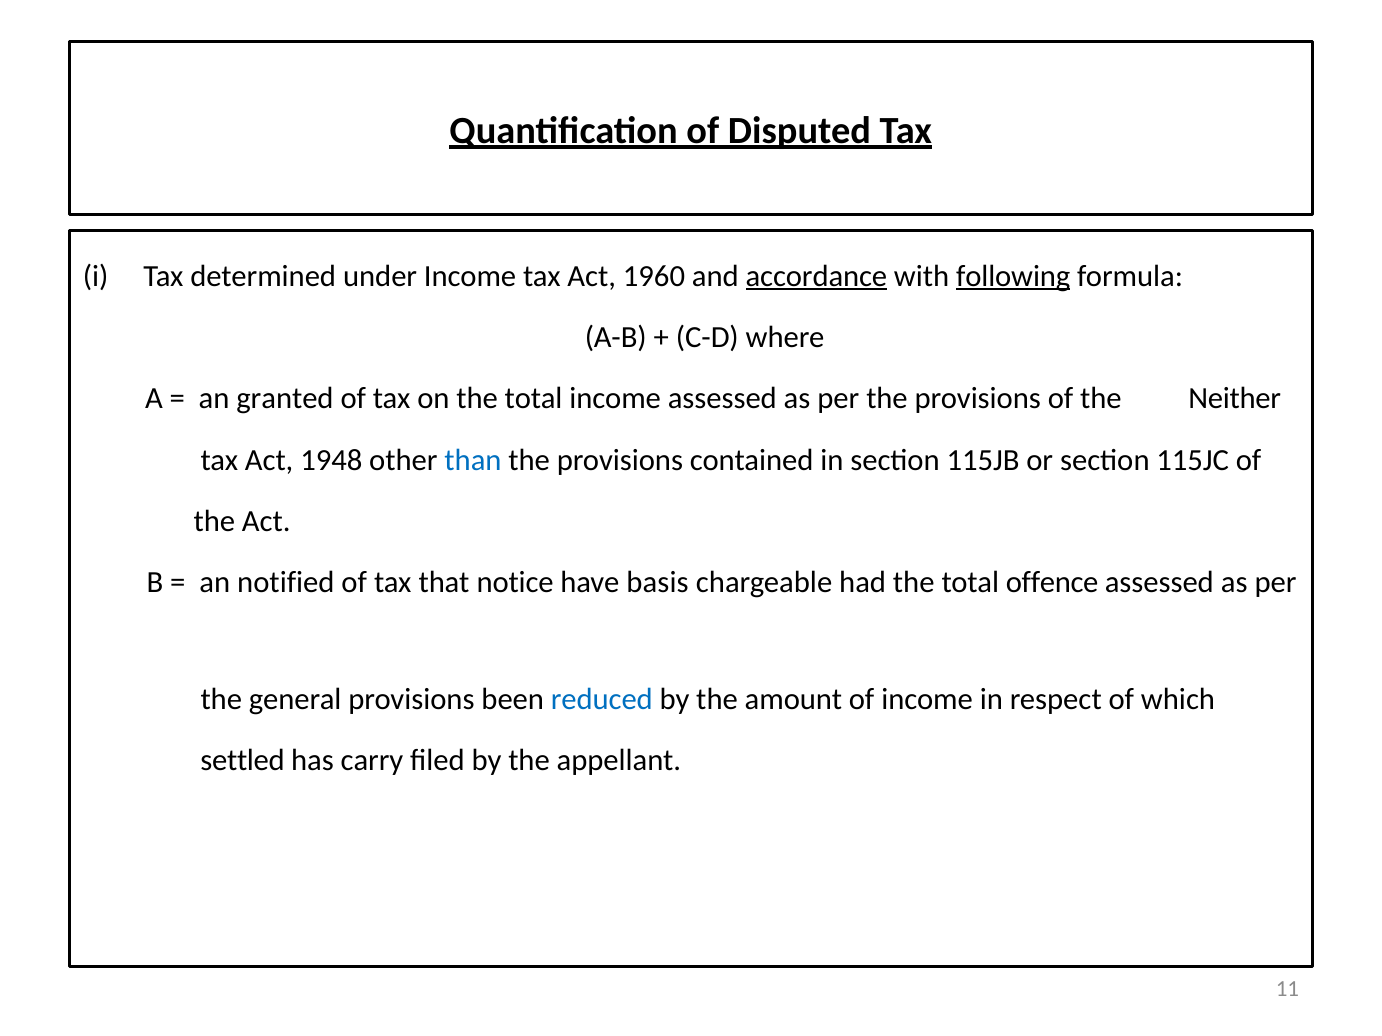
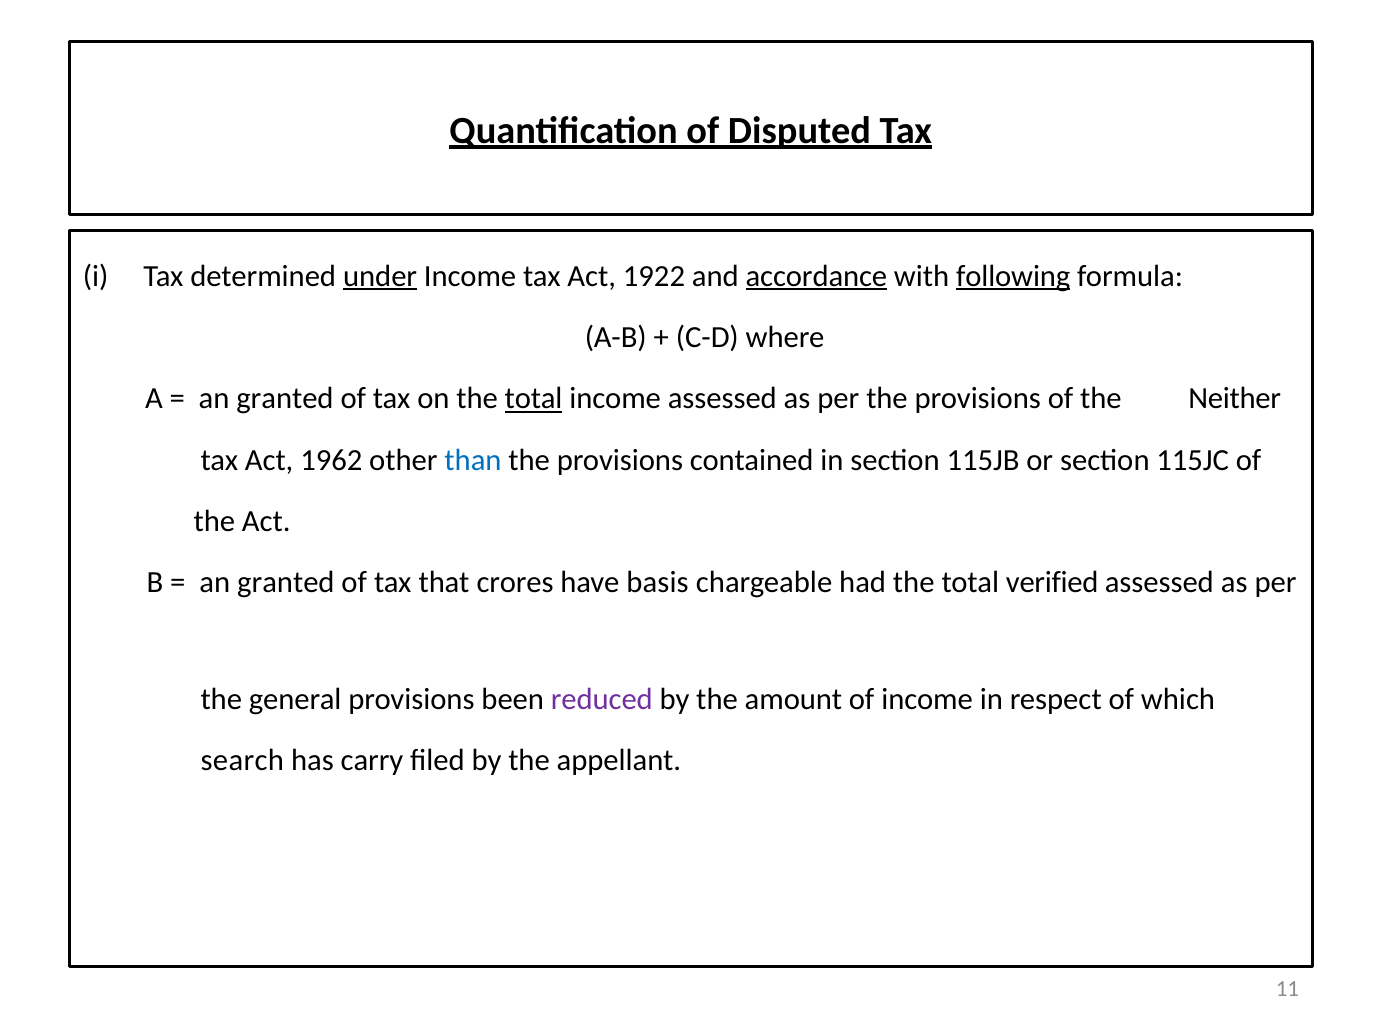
under underline: none -> present
1960: 1960 -> 1922
total at (534, 399) underline: none -> present
1948: 1948 -> 1962
notified at (286, 583): notified -> granted
notice: notice -> crores
offence: offence -> verified
reduced colour: blue -> purple
settled: settled -> search
